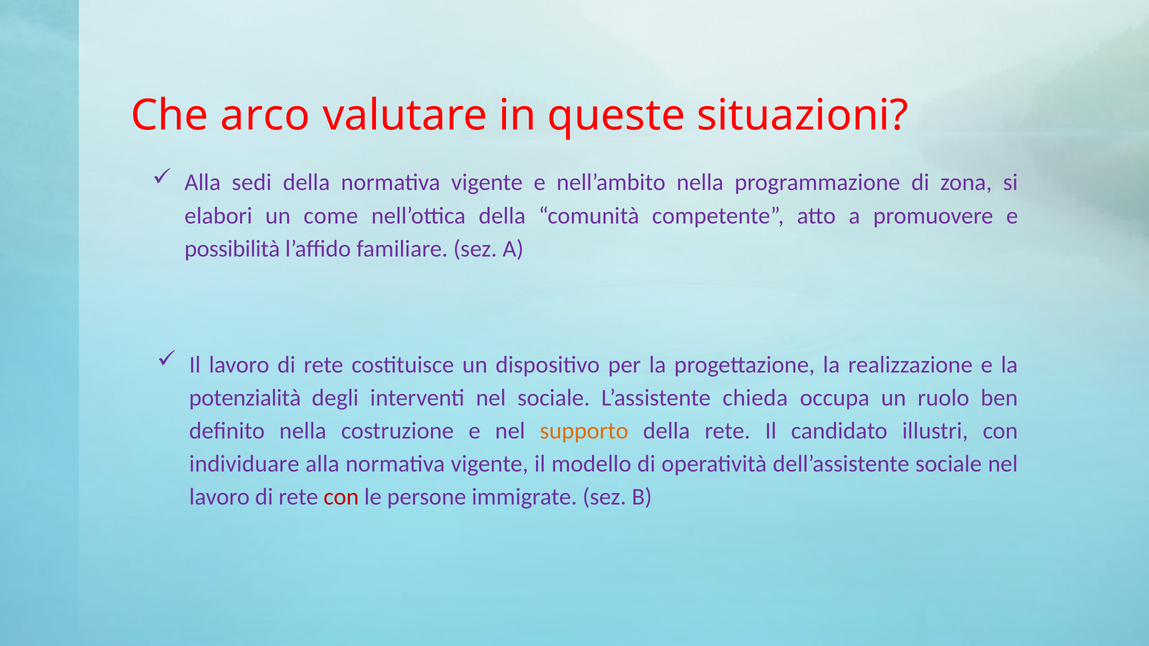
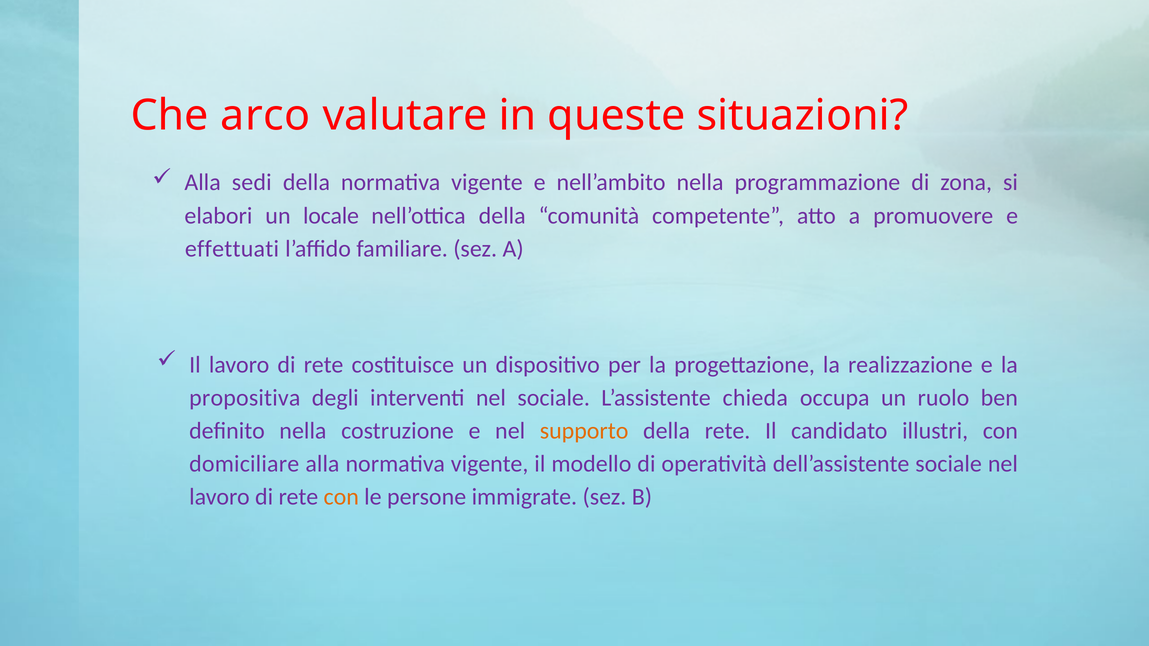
come: come -> locale
possibilità: possibilità -> effettuati
potenzialità: potenzialità -> propositiva
individuare: individuare -> domiciliare
con at (341, 497) colour: red -> orange
